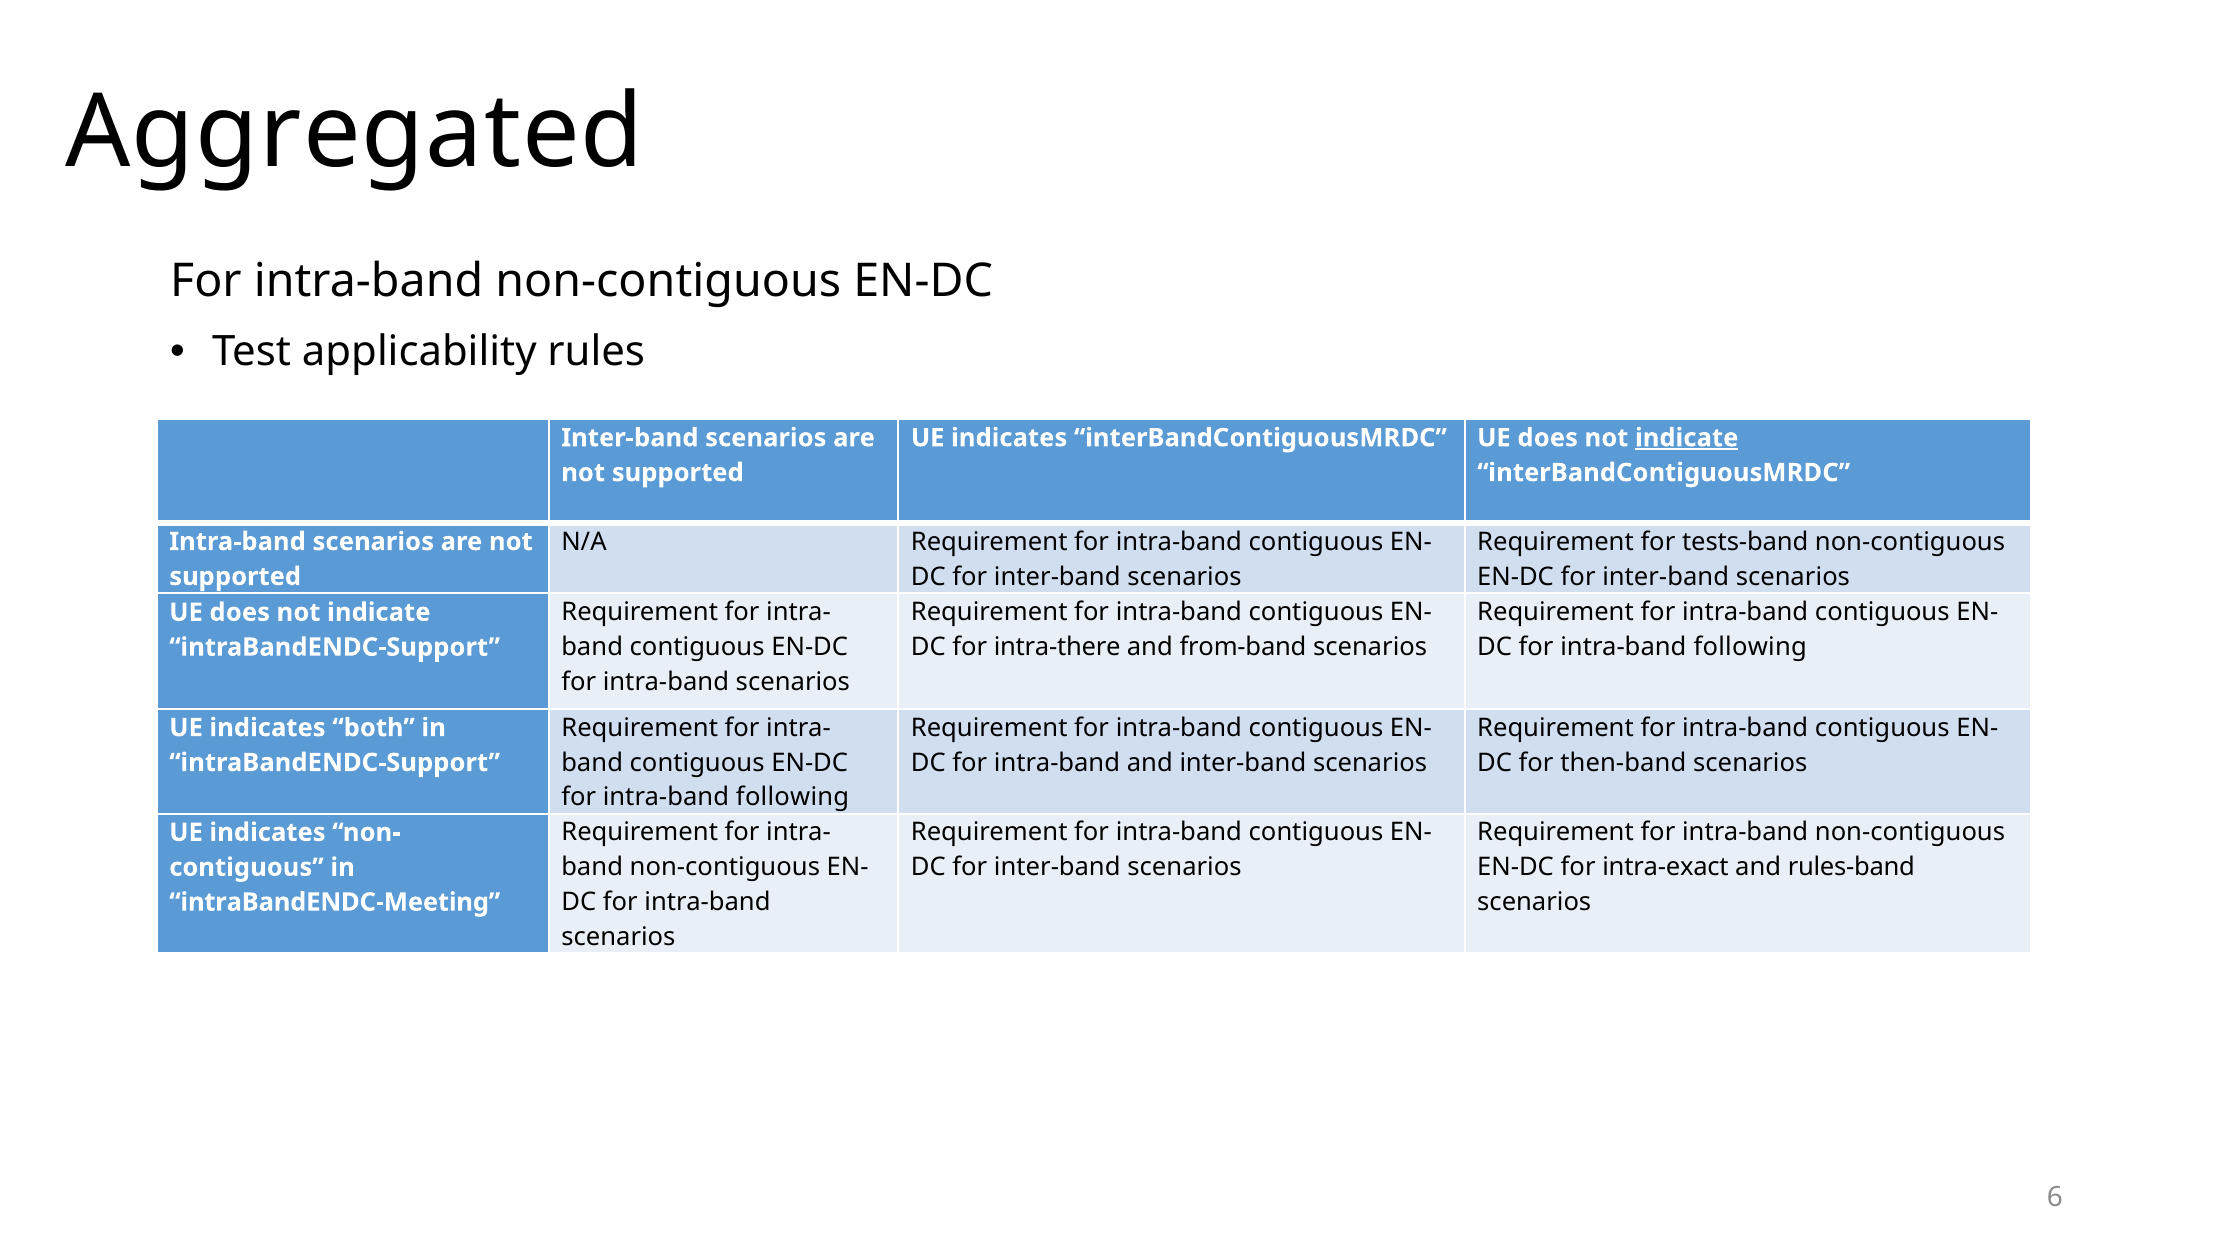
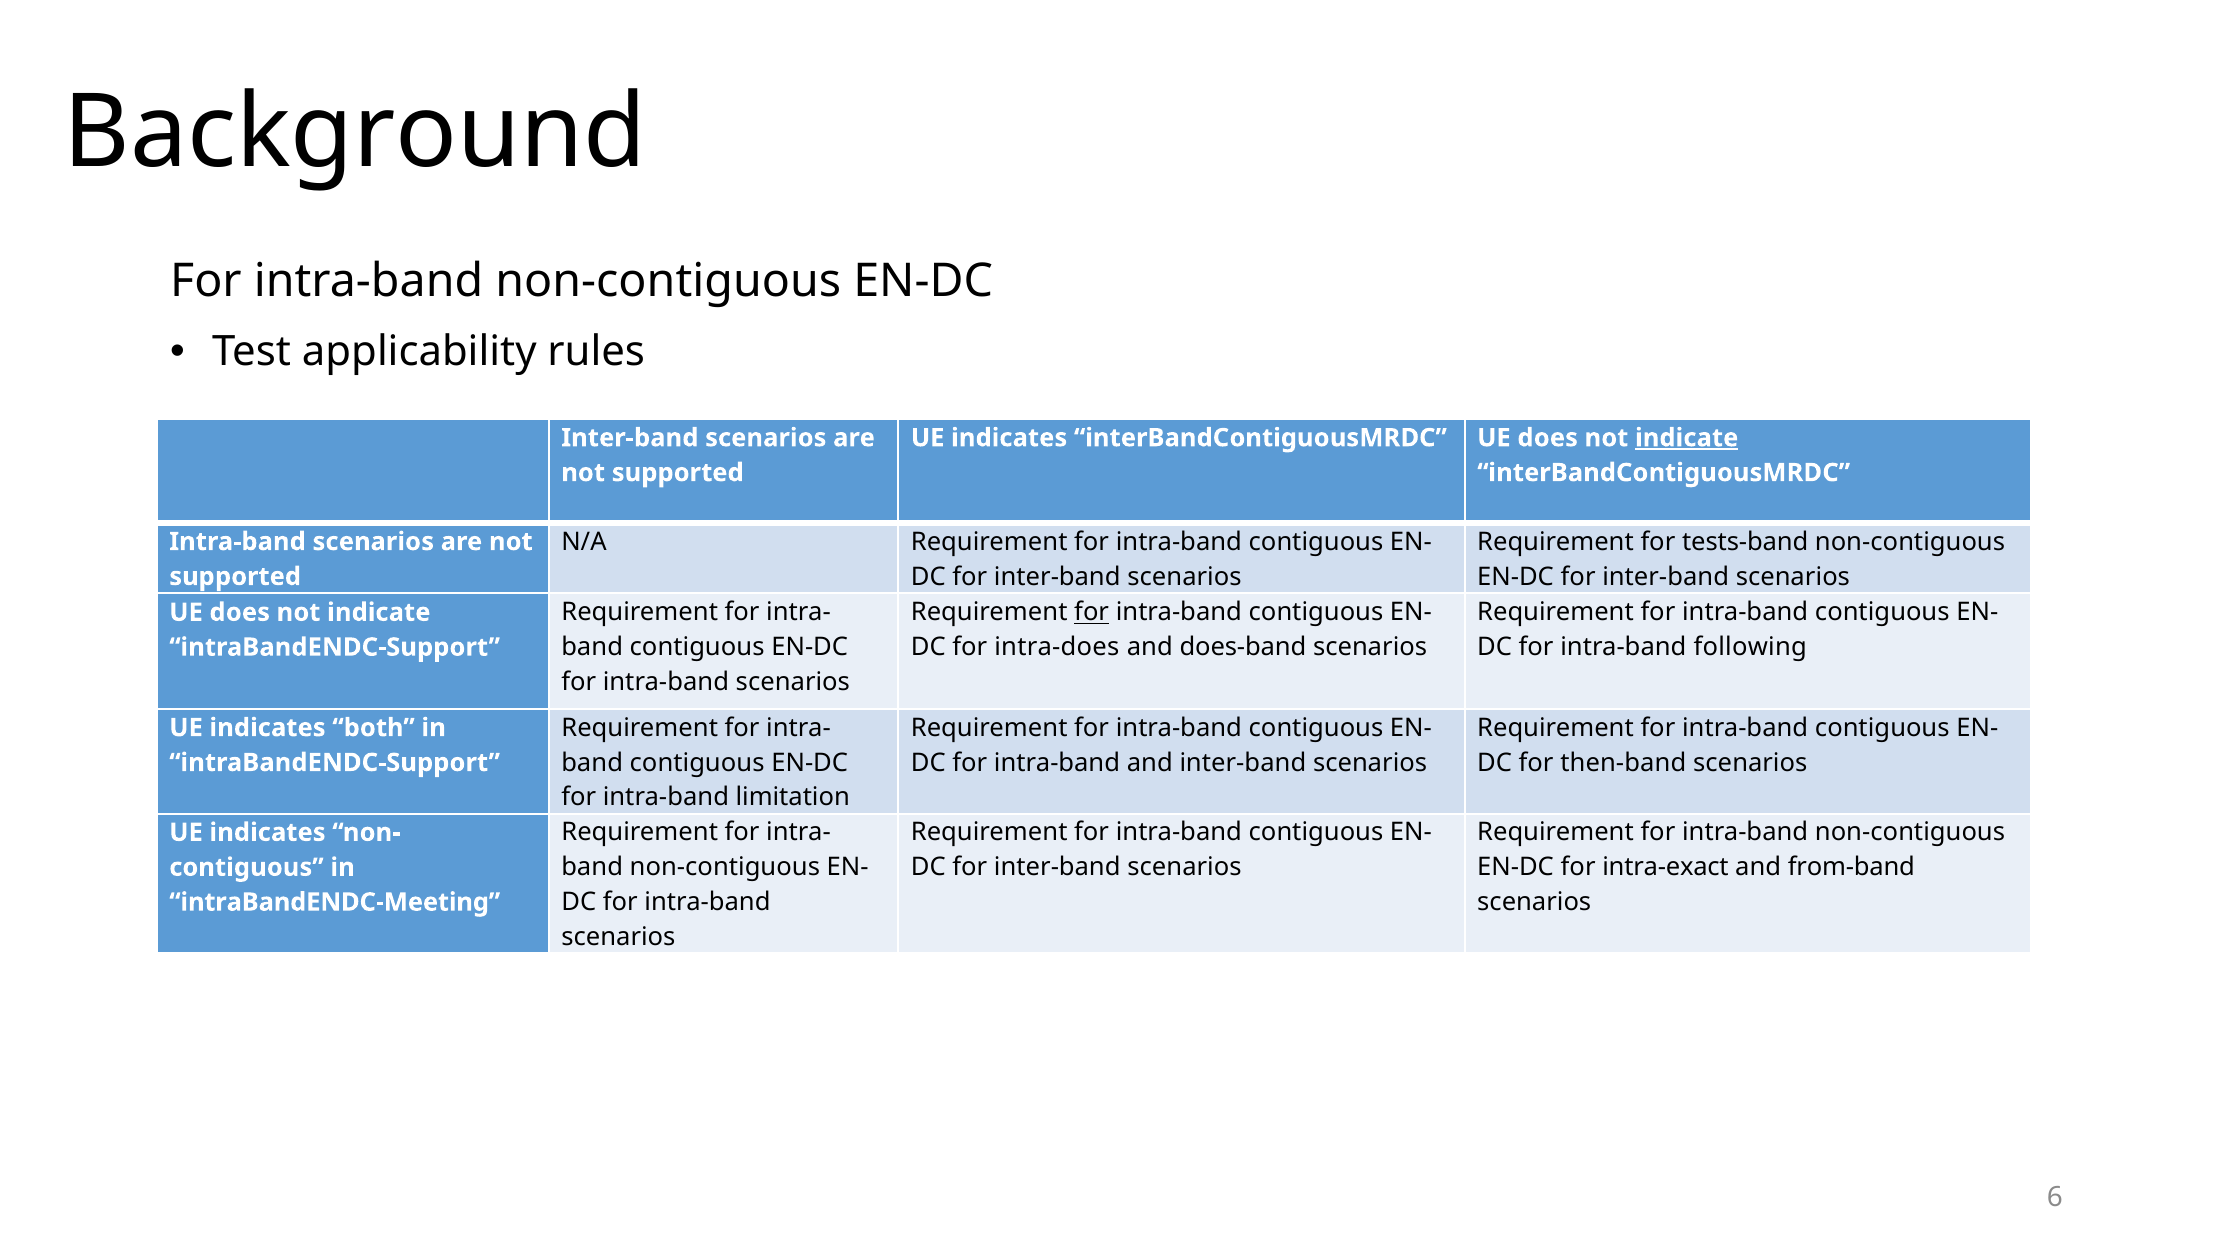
Aggregated: Aggregated -> Background
for at (1092, 612) underline: none -> present
intra-there: intra-there -> intra-does
from-band: from-band -> does-band
following at (793, 798): following -> limitation
rules-band: rules-band -> from-band
